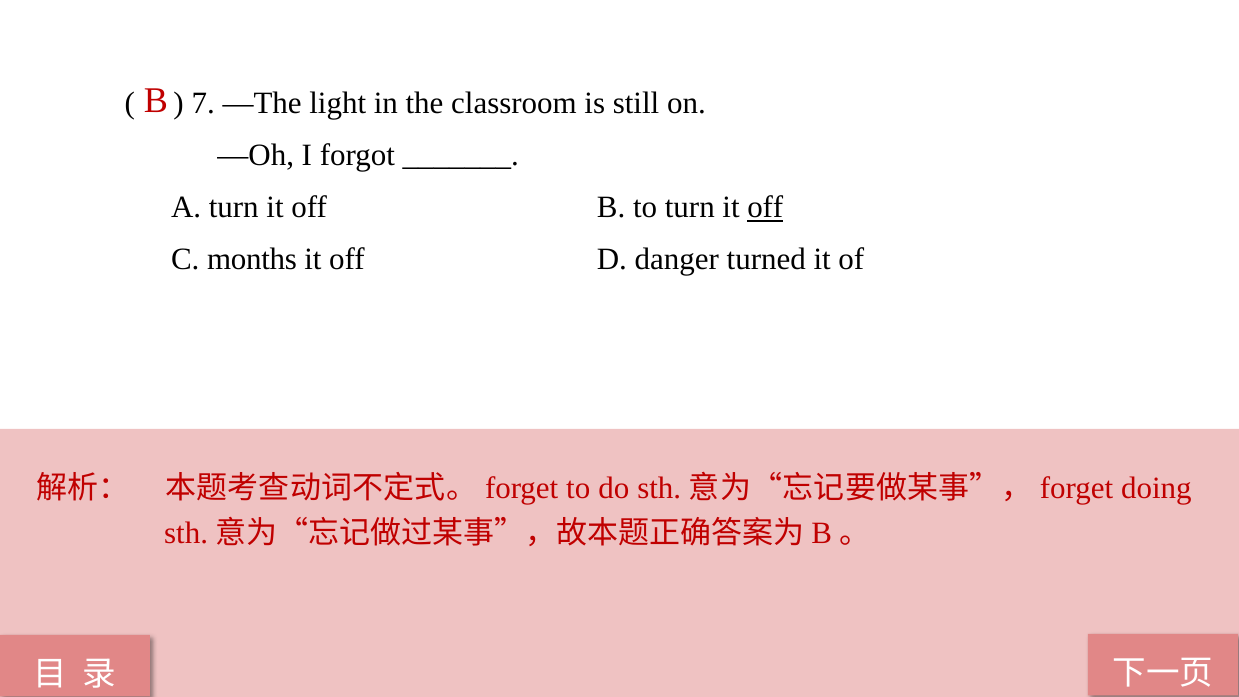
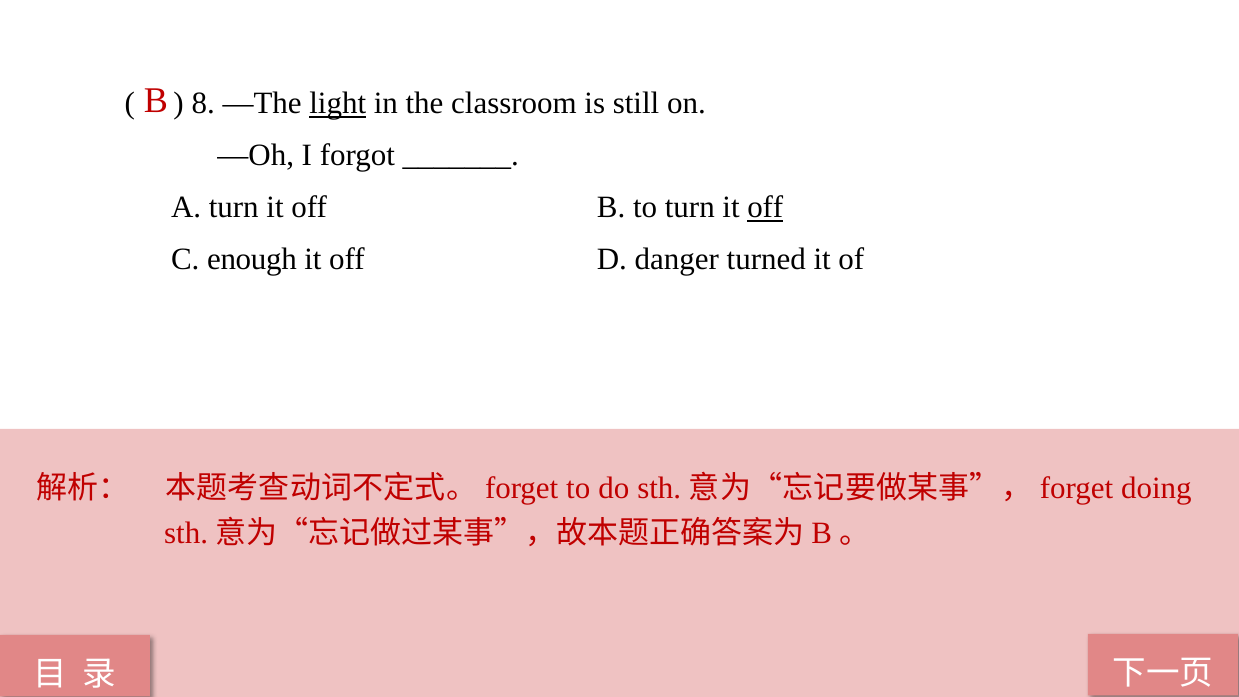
7: 7 -> 8
light underline: none -> present
months: months -> enough
